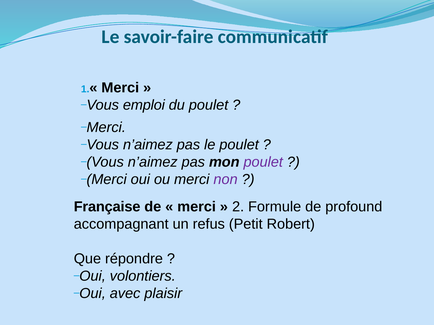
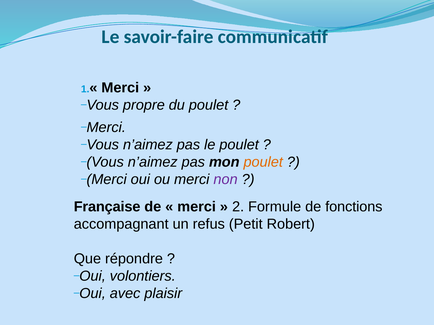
emploi: emploi -> propre
poulet at (263, 162) colour: purple -> orange
profound: profound -> fonctions
